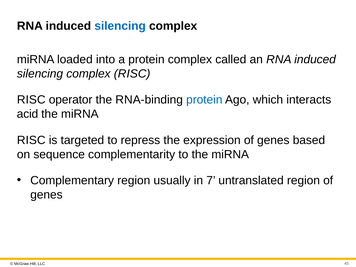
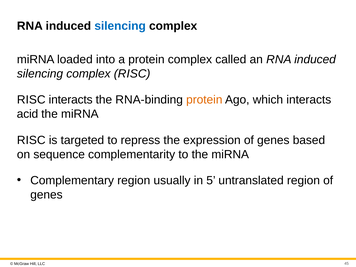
C operator: operator -> interacts
protein at (204, 100) colour: blue -> orange
7: 7 -> 5
